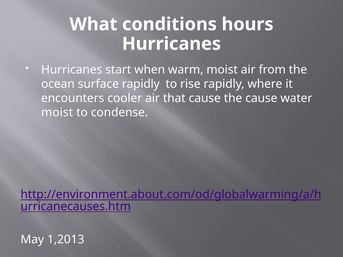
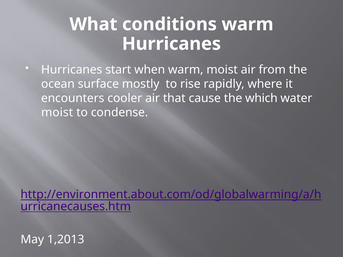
conditions hours: hours -> warm
surface rapidly: rapidly -> mostly
the cause: cause -> which
